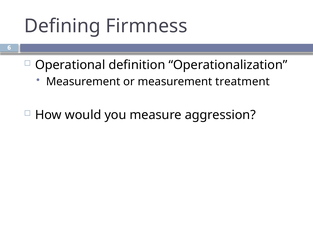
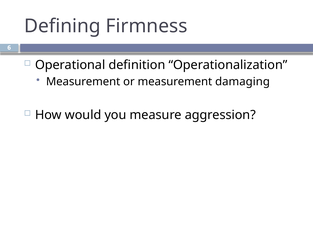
treatment: treatment -> damaging
